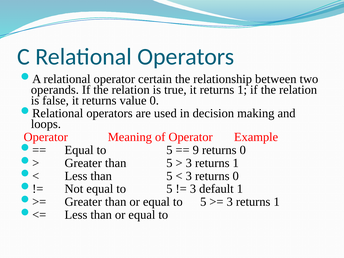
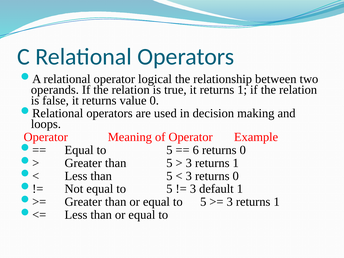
certain: certain -> logical
9: 9 -> 6
